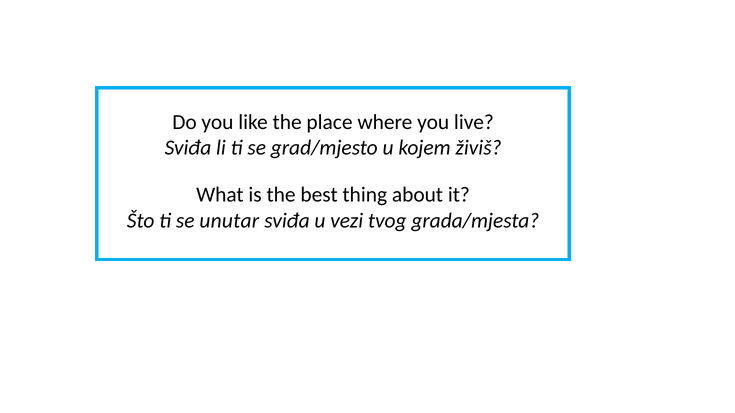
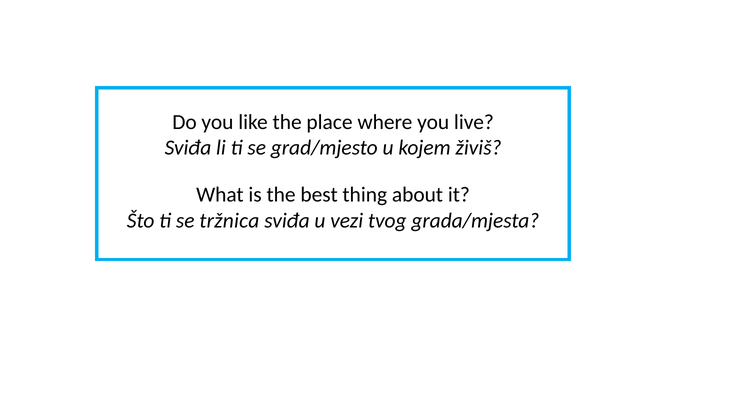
unutar: unutar -> tržnica
